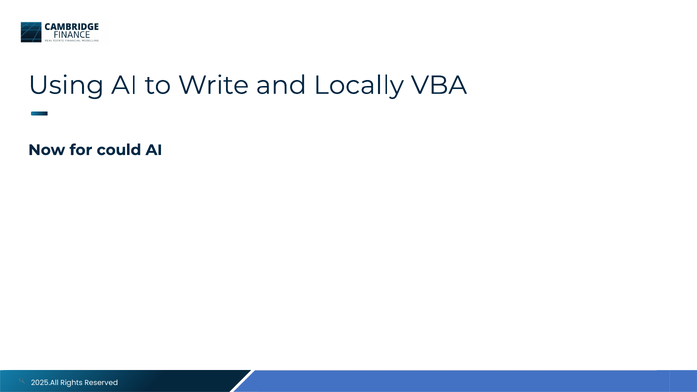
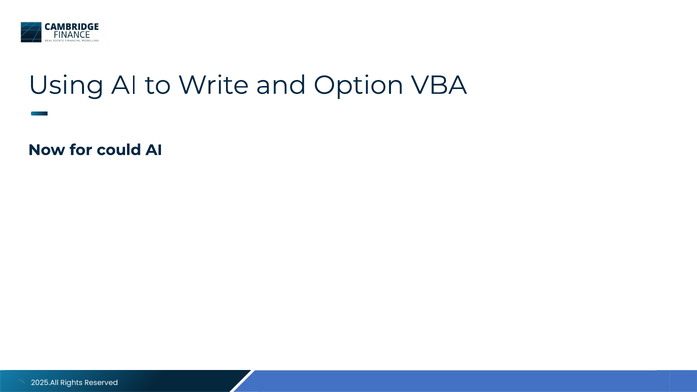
Locally: Locally -> Option
